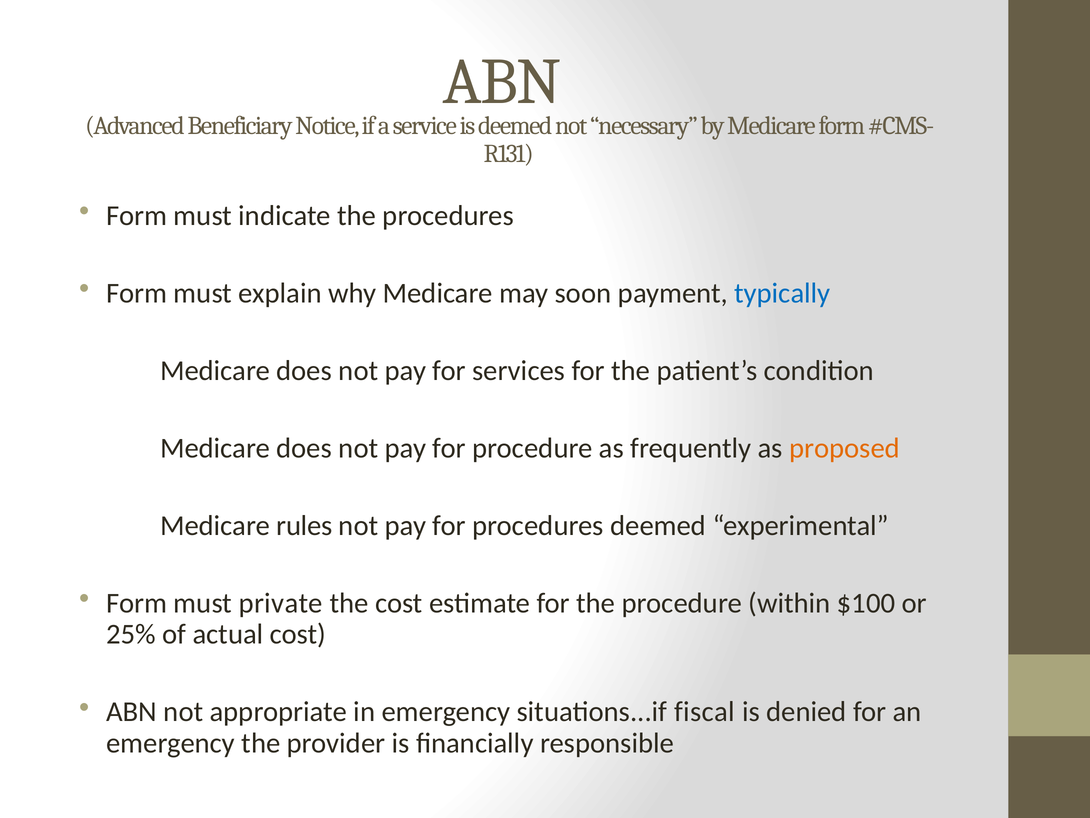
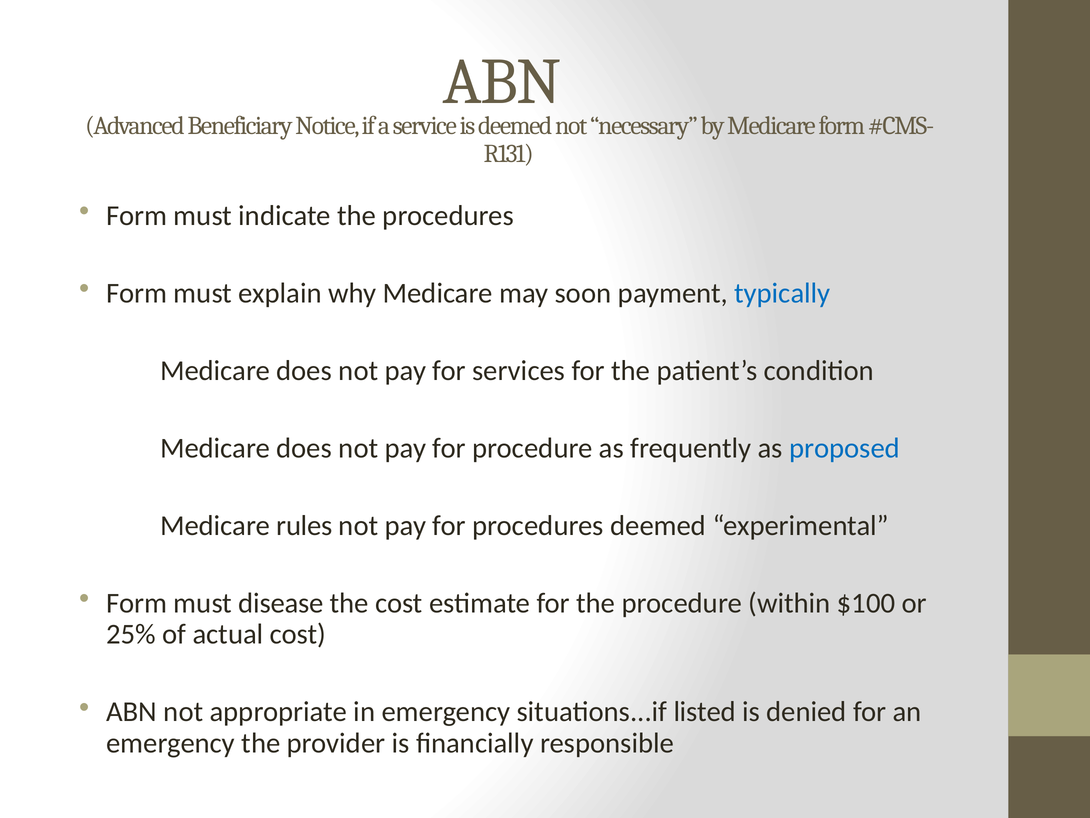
proposed colour: orange -> blue
private: private -> disease
fiscal: fiscal -> listed
